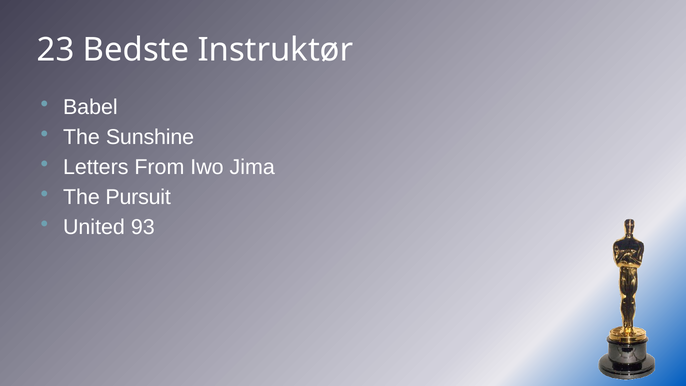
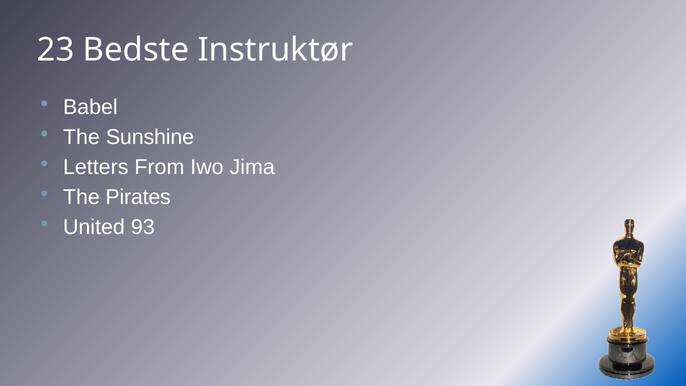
Pursuit: Pursuit -> Pirates
